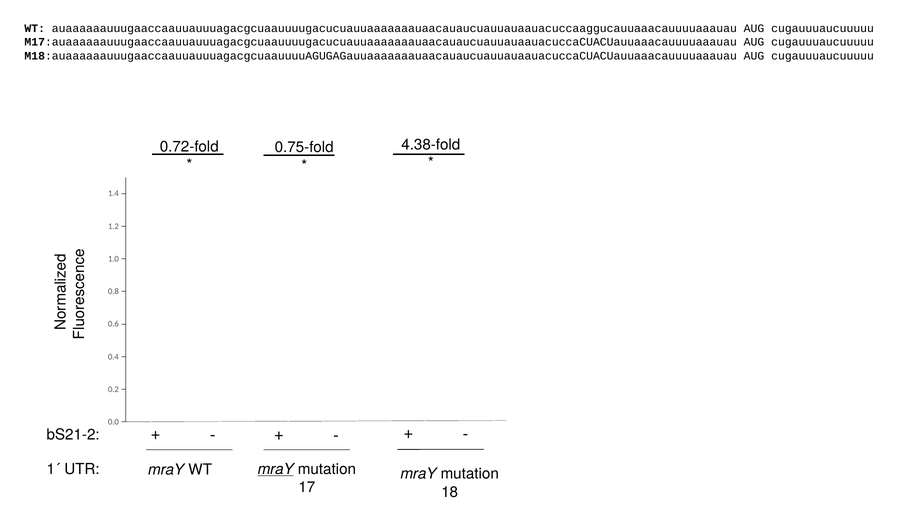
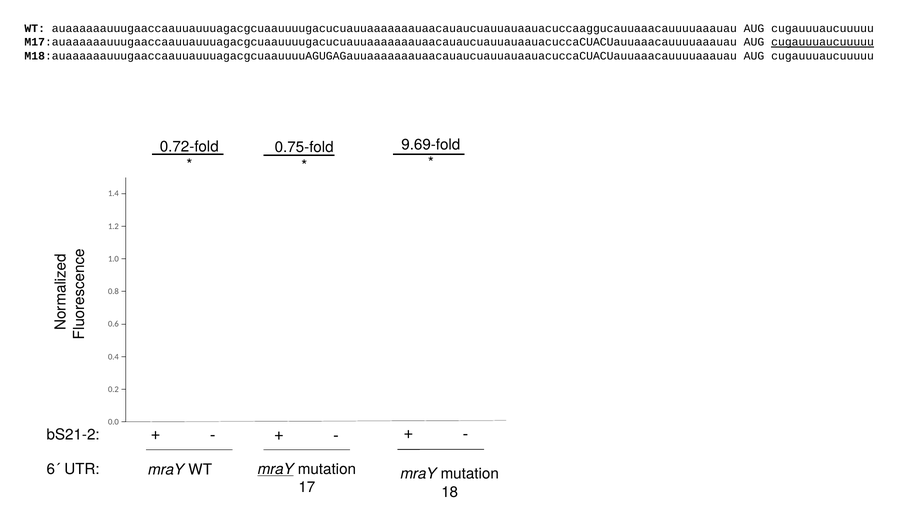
cugauuuaucuuuuu at (823, 42) underline: none -> present
4.38-fold: 4.38-fold -> 9.69-fold
1´: 1´ -> 6´
